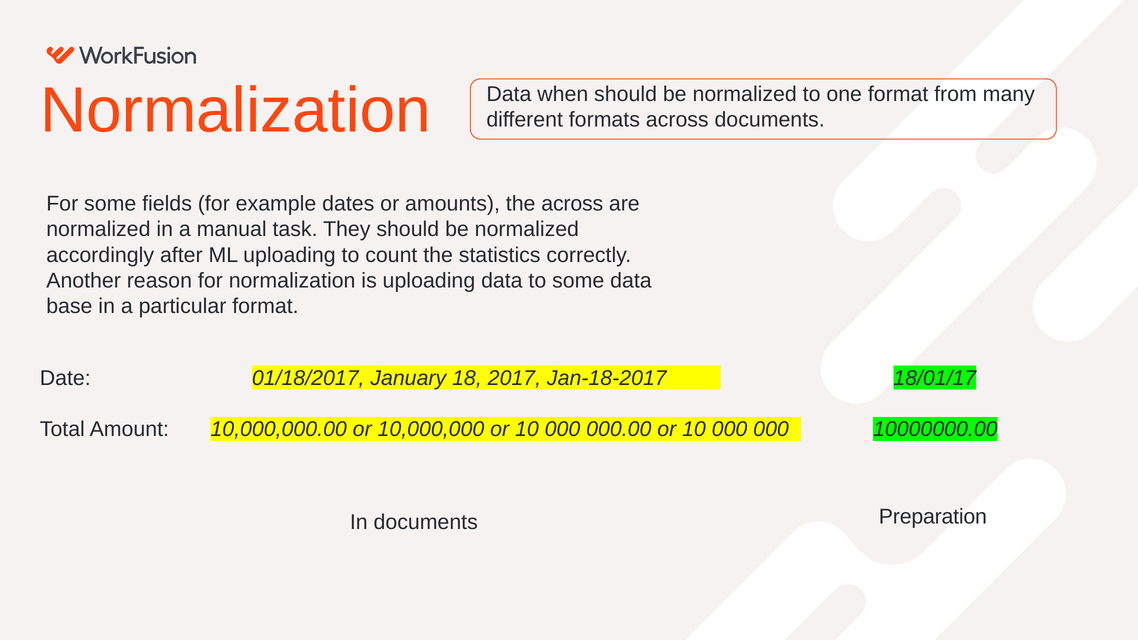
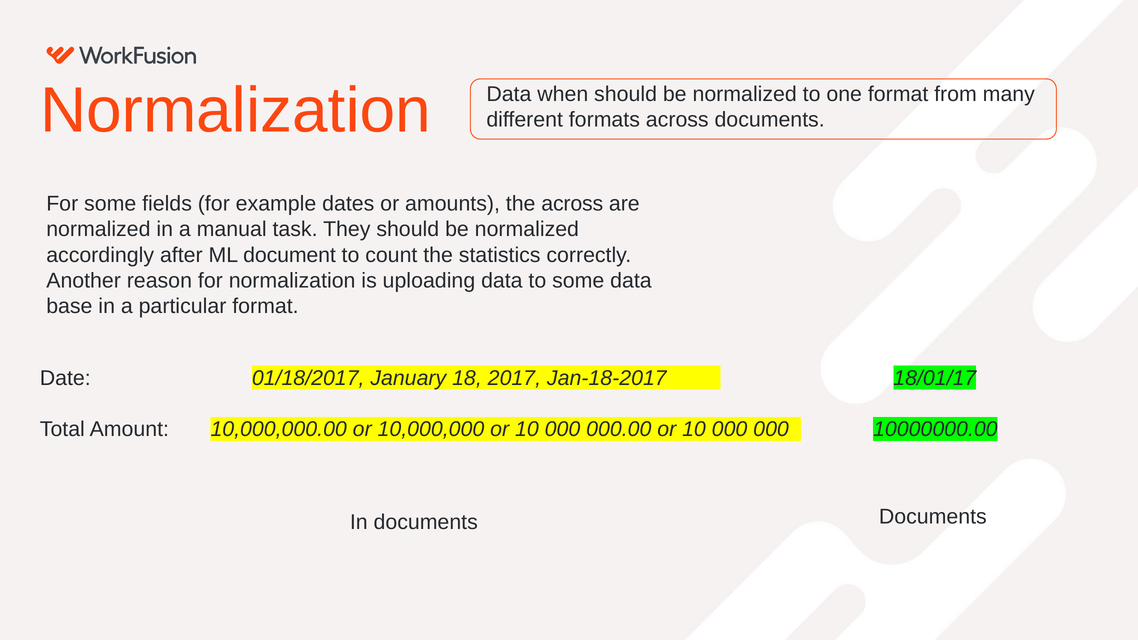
ML uploading: uploading -> document
documents Preparation: Preparation -> Documents
